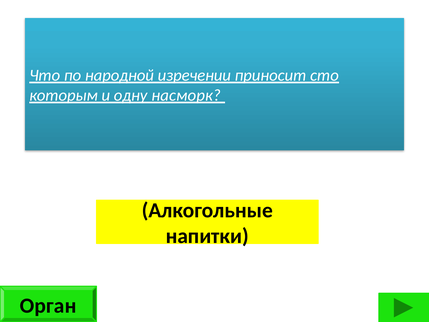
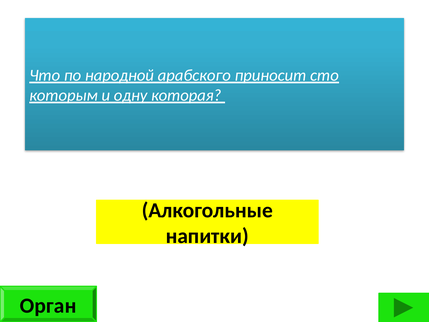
изречении: изречении -> арабского
насморк: насморк -> которая
